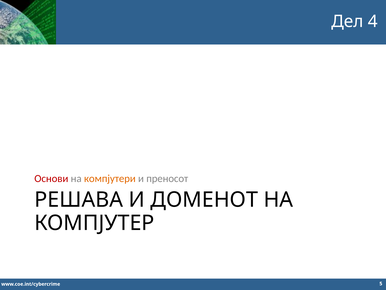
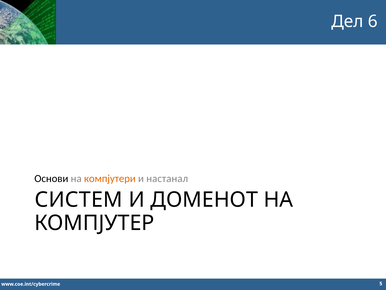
4: 4 -> 6
Основи colour: red -> black
преносот: преносот -> настанал
РЕШАВА: РЕШАВА -> СИСТЕМ
